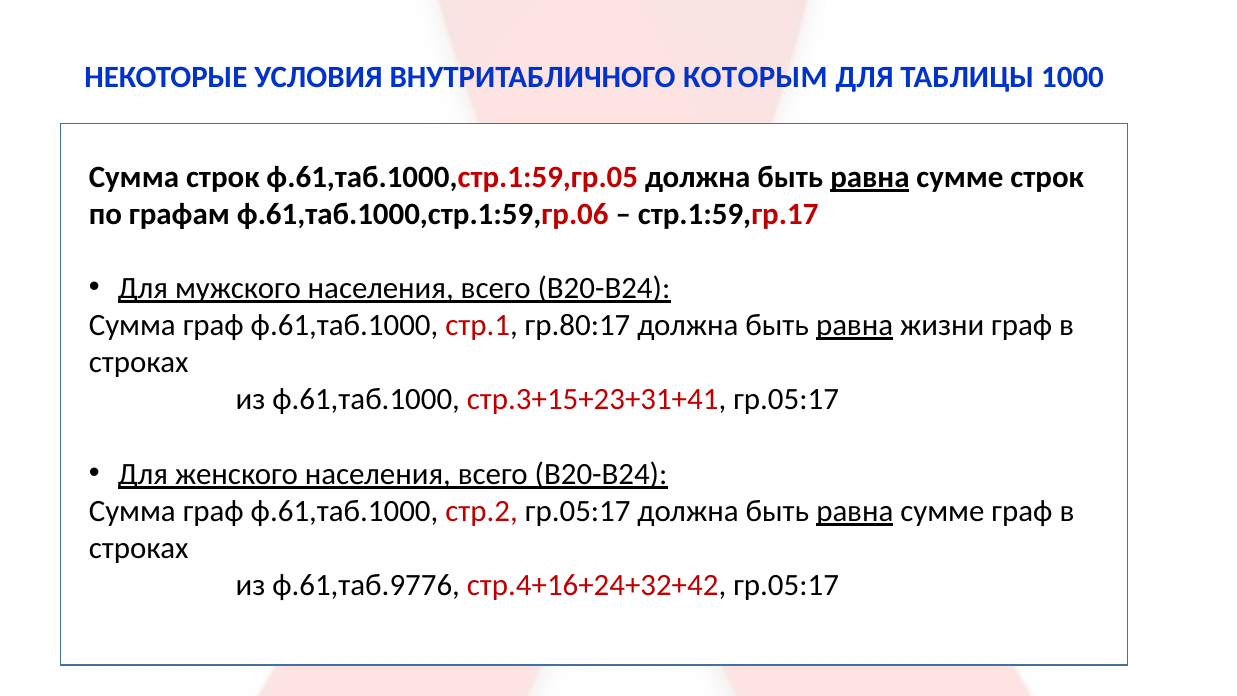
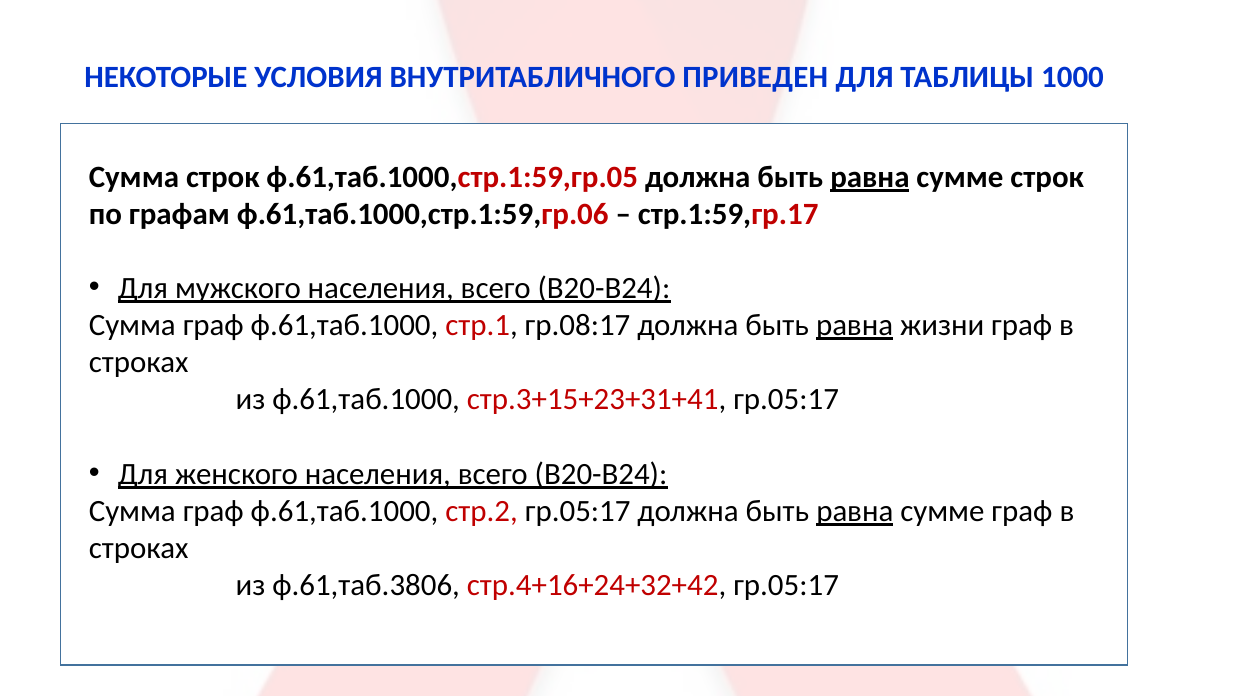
КОТОРЫМ: КОТОРЫМ -> ПРИВЕДЕН
гр.80:17: гр.80:17 -> гр.08:17
ф.61,таб.9776: ф.61,таб.9776 -> ф.61,таб.3806
